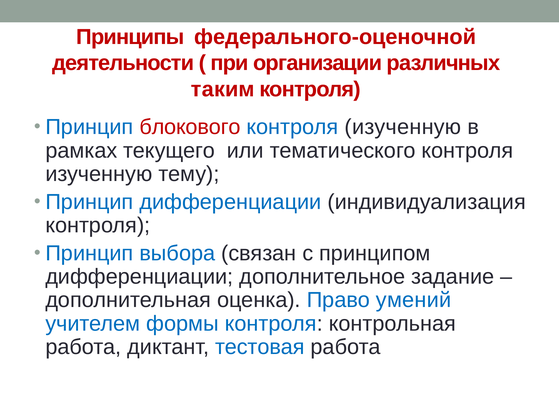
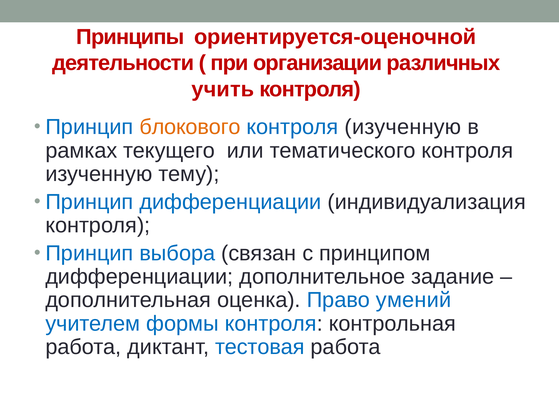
федерального-оценочной: федерального-оценочной -> ориентируется-оценочной
таким: таким -> учить
блокового colour: red -> orange
